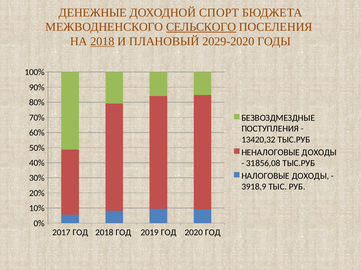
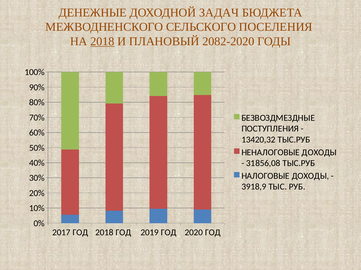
СПОРТ: СПОРТ -> ЗАДАЧ
СЕЛЬСКОГО underline: present -> none
2029-2020: 2029-2020 -> 2082-2020
